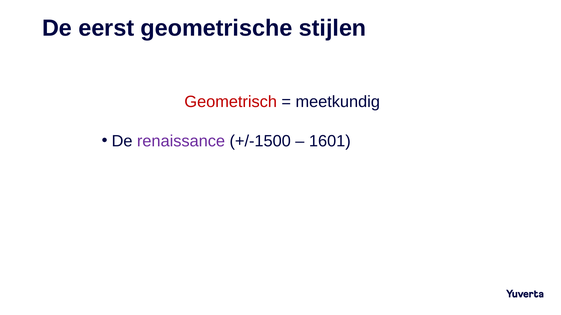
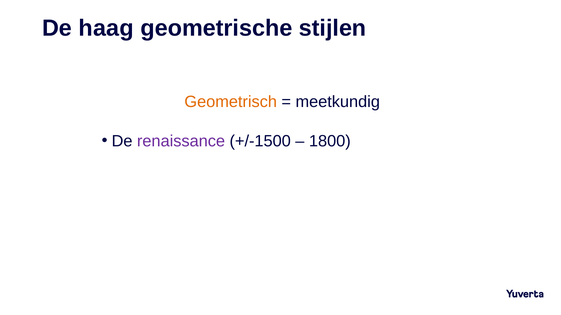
eerst: eerst -> haag
Geometrisch colour: red -> orange
1601: 1601 -> 1800
